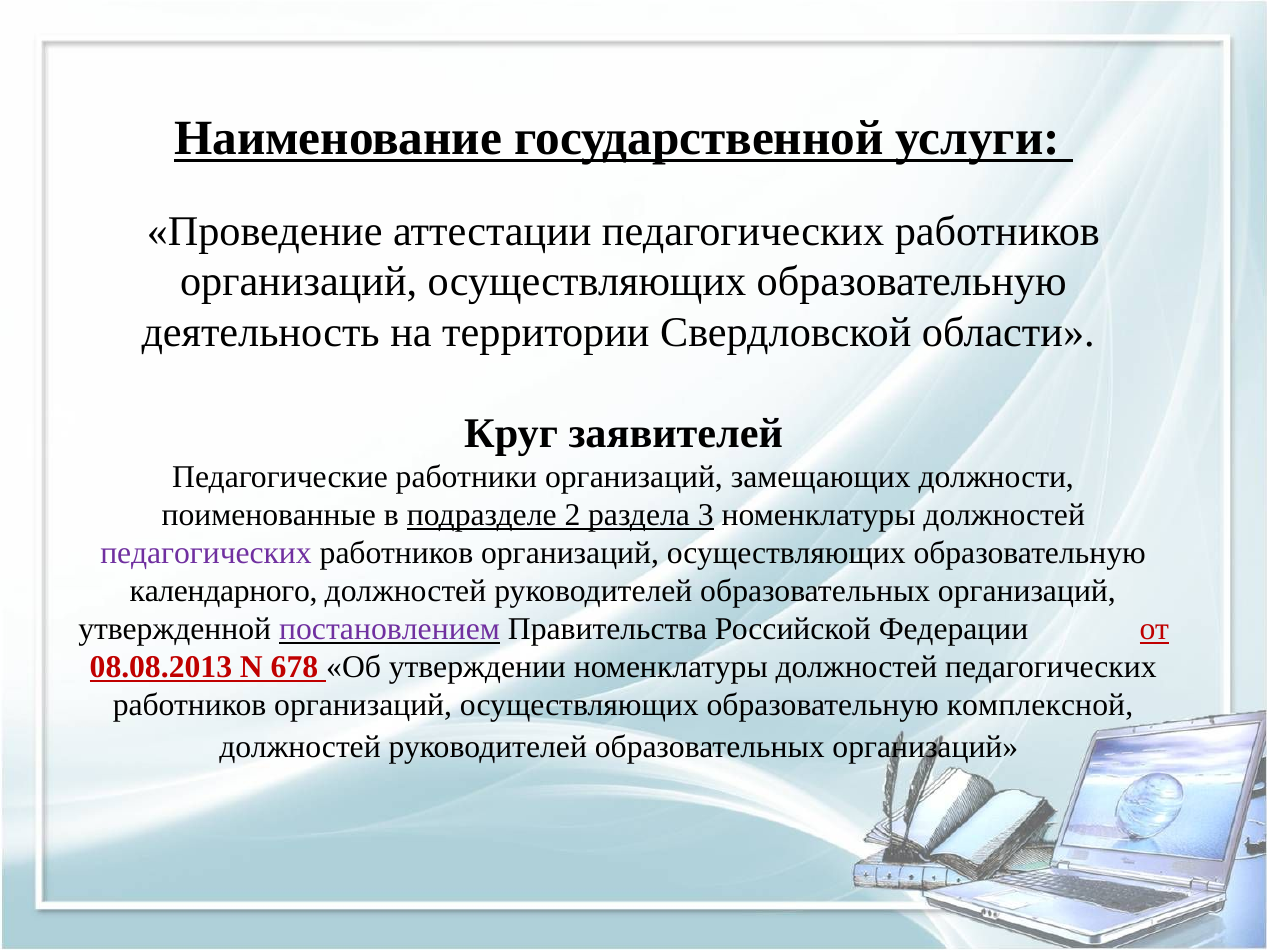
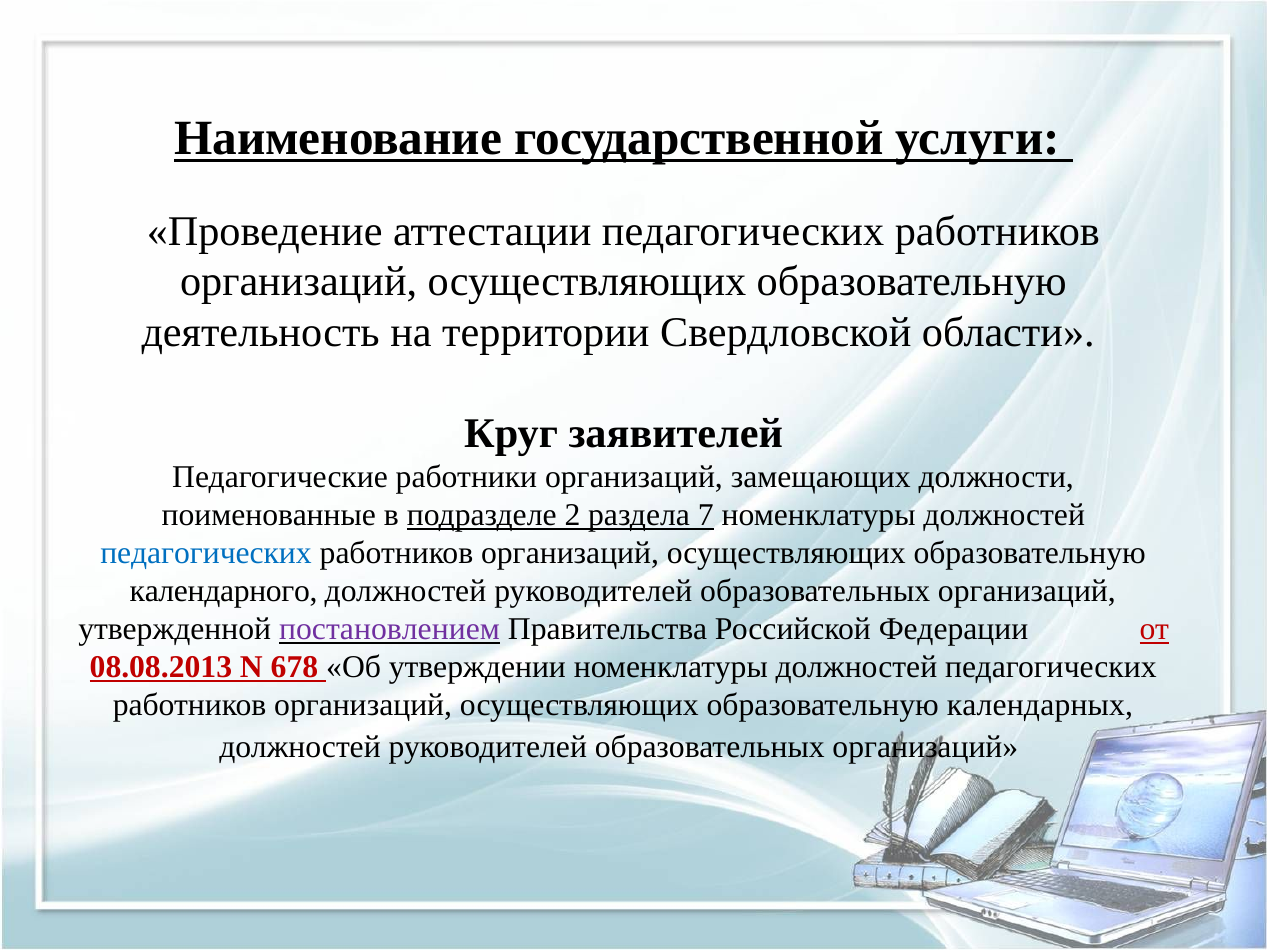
3: 3 -> 7
педагогических at (206, 554) colour: purple -> blue
комплексной: комплексной -> календарных
